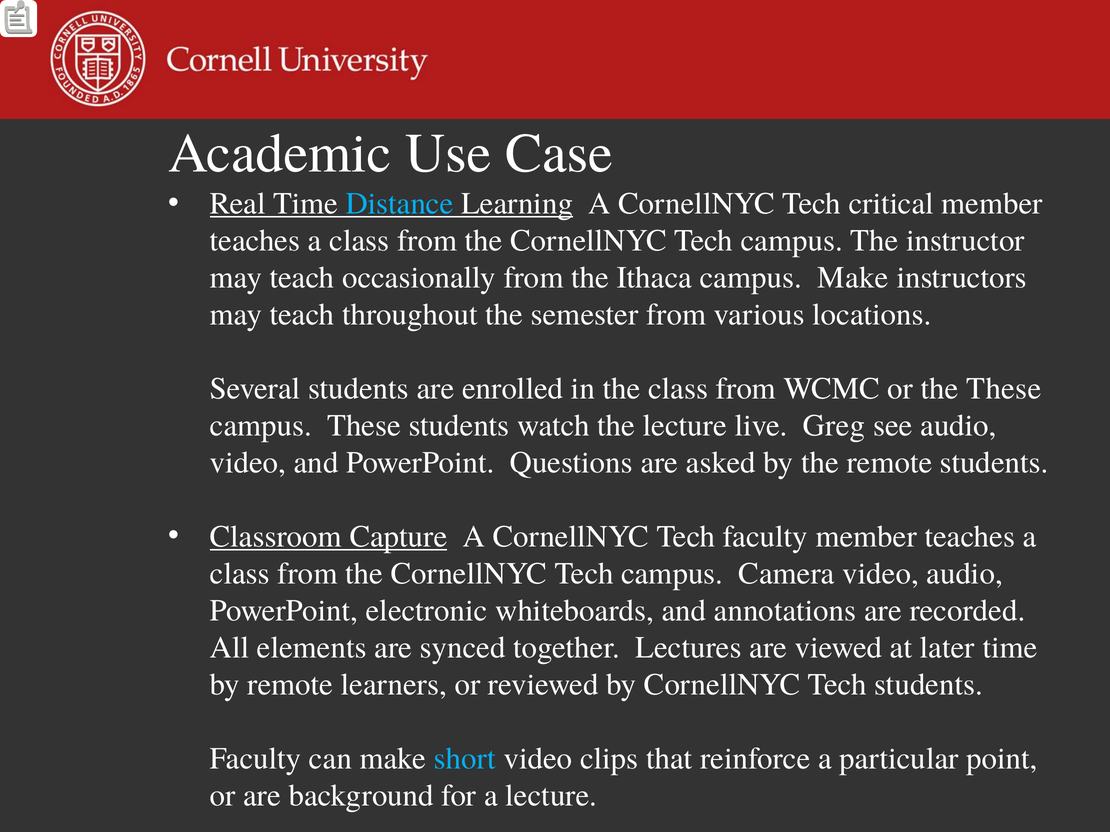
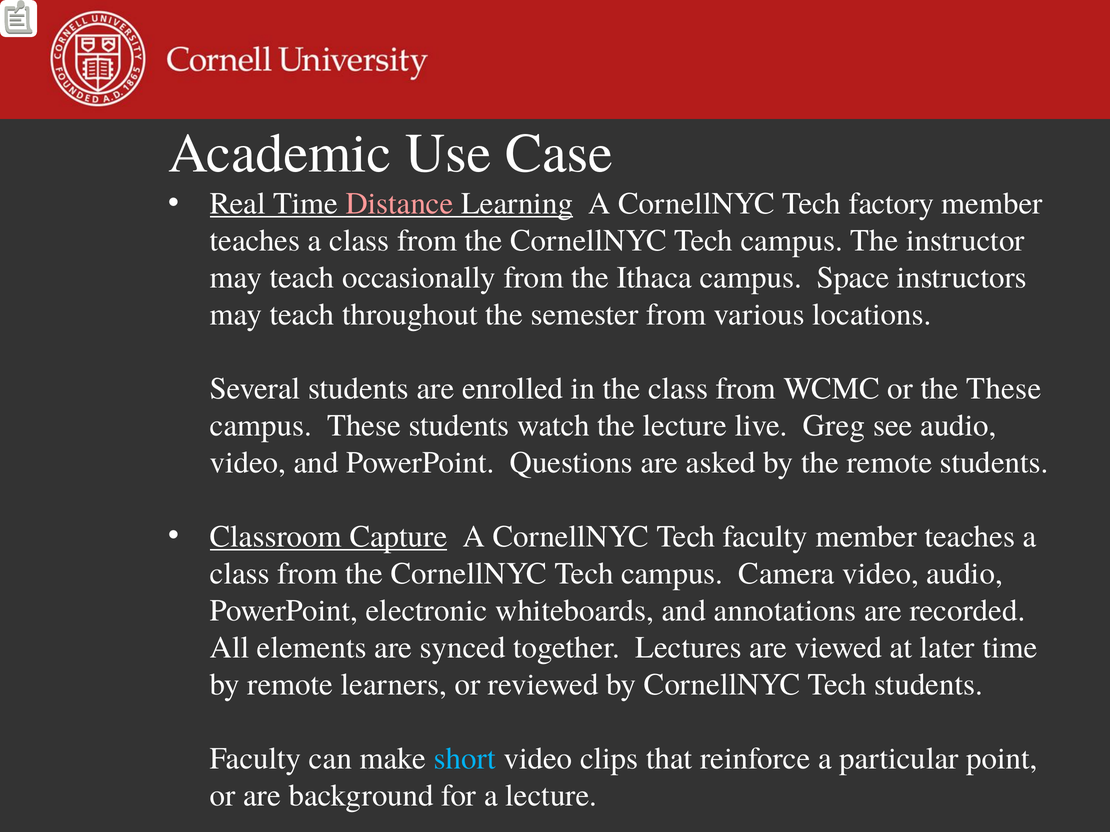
Distance colour: light blue -> pink
critical: critical -> factory
campus Make: Make -> Space
